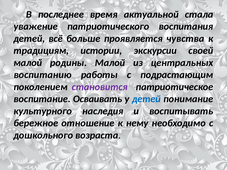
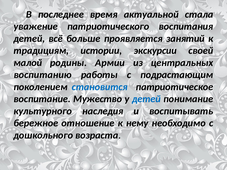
чувства: чувства -> занятий
родины Малой: Малой -> Армии
становится colour: purple -> blue
Осваивать: Осваивать -> Мужество
